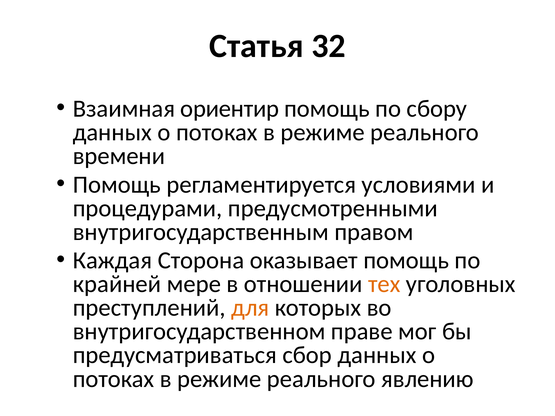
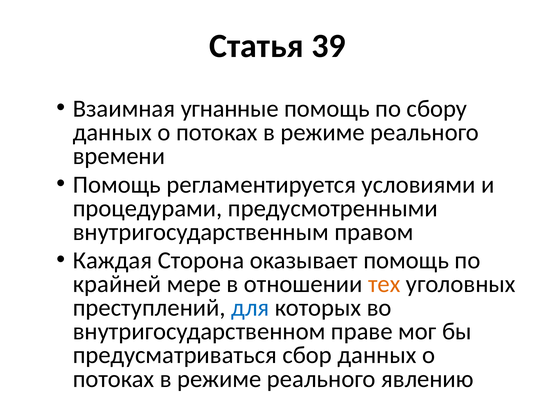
32: 32 -> 39
ориентир: ориентир -> угнанные
для colour: orange -> blue
